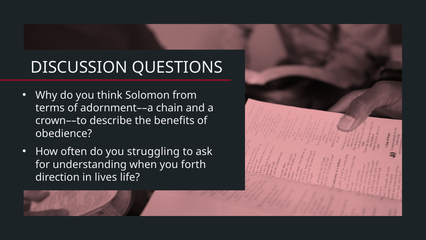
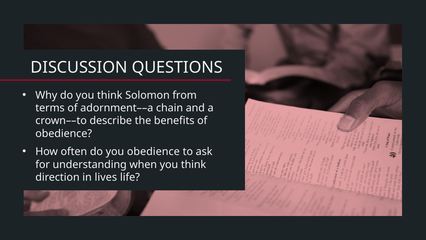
you struggling: struggling -> obedience
when you forth: forth -> think
